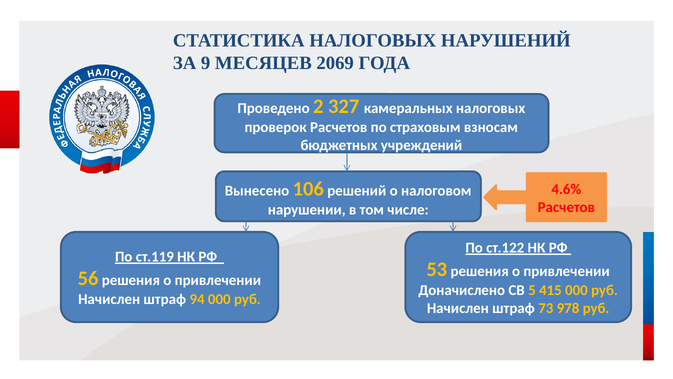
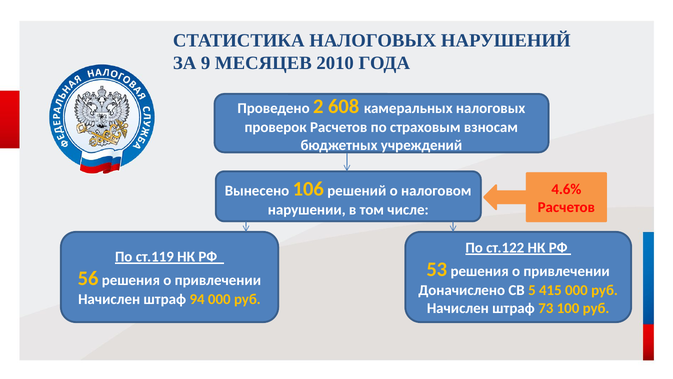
2069: 2069 -> 2010
327: 327 -> 608
978: 978 -> 100
